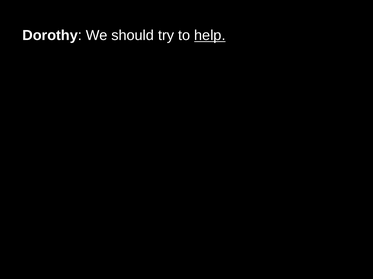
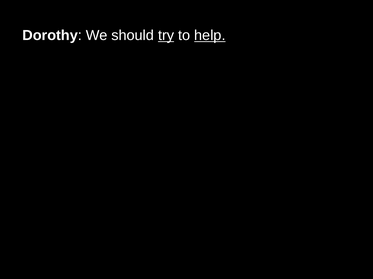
try underline: none -> present
